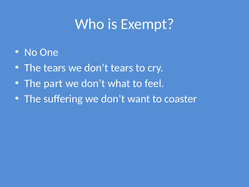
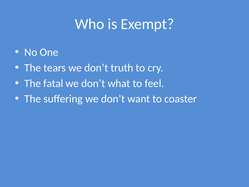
don’t tears: tears -> truth
part: part -> fatal
